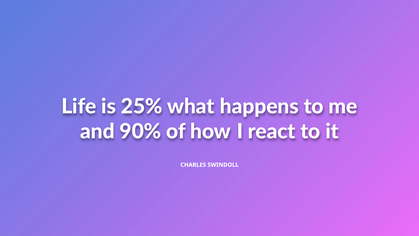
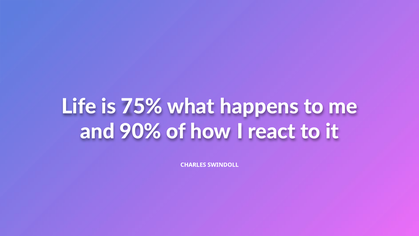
25%: 25% -> 75%
